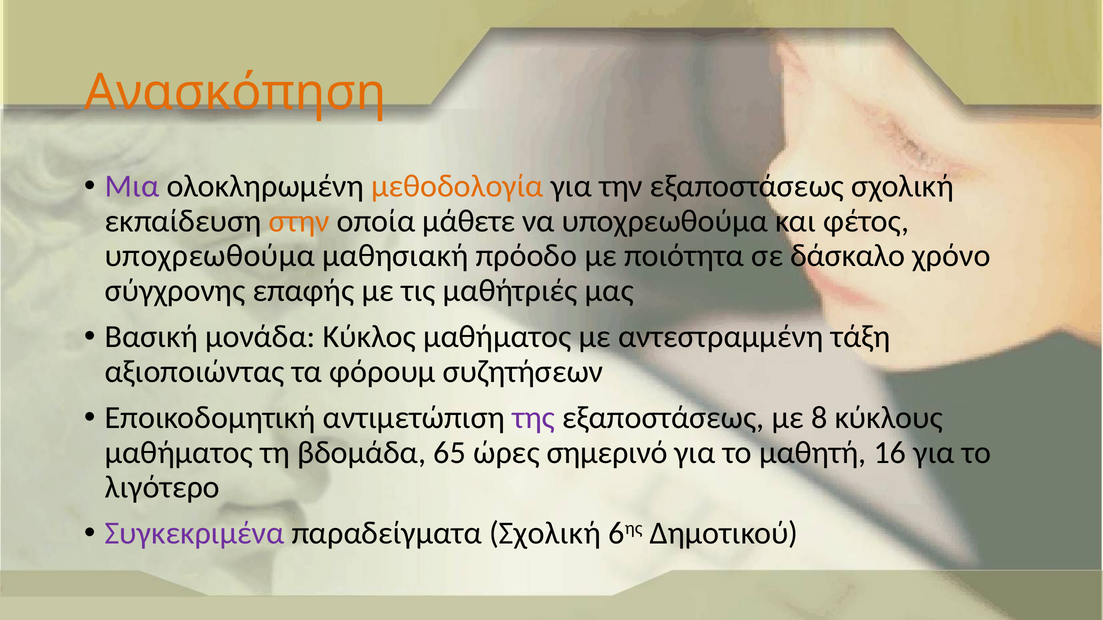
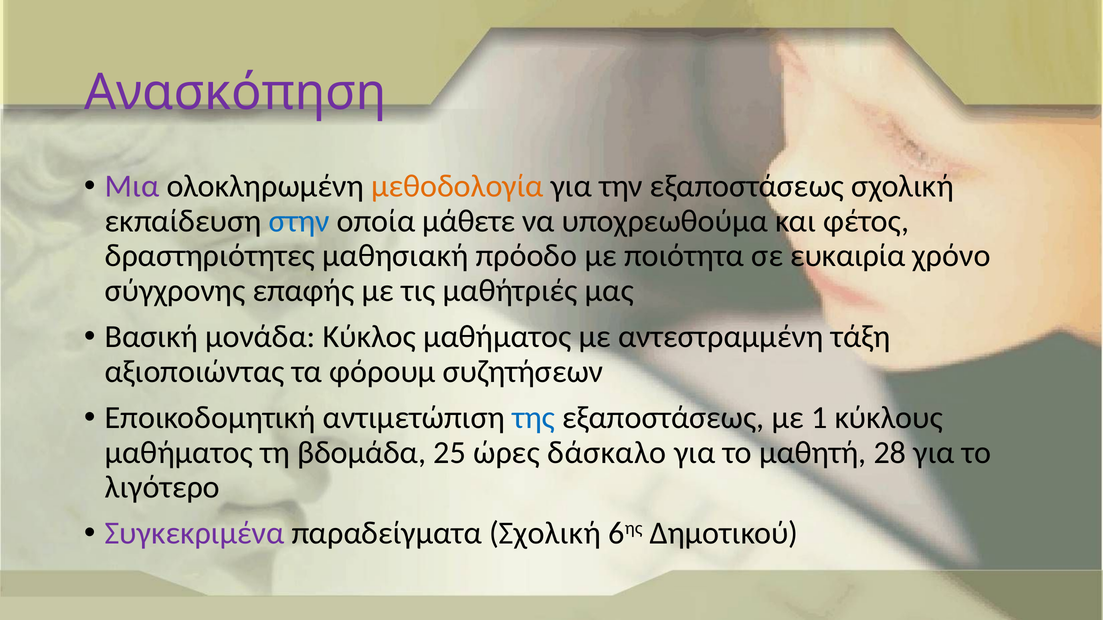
Ανασκόπηση colour: orange -> purple
στην colour: orange -> blue
υποχρεωθούμα at (210, 256): υποχρεωθούμα -> δραστηριότητες
δάσκαλο: δάσκαλο -> ευκαιρία
της colour: purple -> blue
8: 8 -> 1
65: 65 -> 25
σημερινό: σημερινό -> δάσκαλο
16: 16 -> 28
